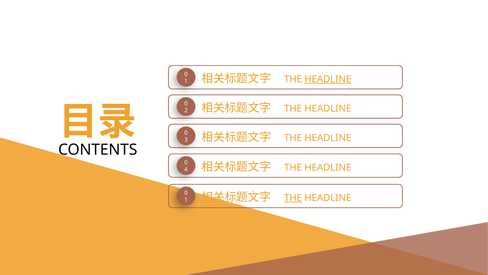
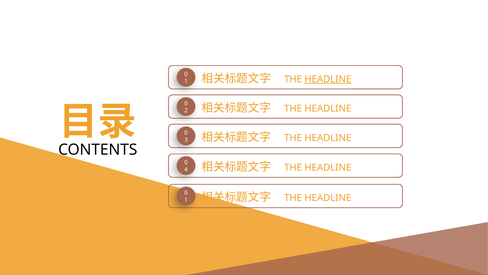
THE at (293, 198) underline: present -> none
